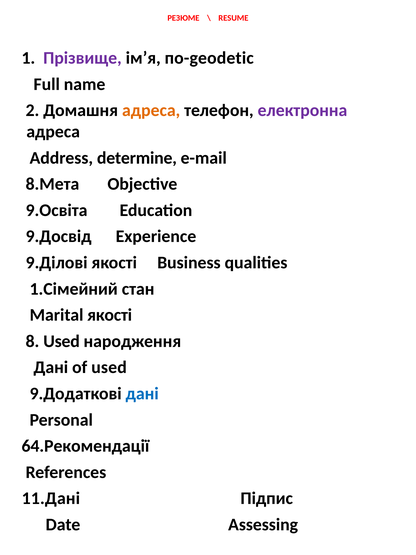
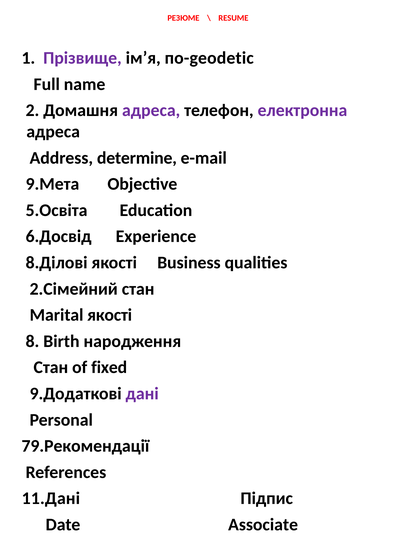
адреса at (151, 110) colour: orange -> purple
8.Мета: 8.Мета -> 9.Мета
9.Освіта: 9.Освіта -> 5.Освіта
9.Досвід: 9.Досвід -> 6.Досвід
9.Ділові: 9.Ділові -> 8.Ділові
1.Сімейний: 1.Сімейний -> 2.Сімейний
8 Used: Used -> Birth
Дані at (51, 367): Дані -> Стан
of used: used -> fixed
дані at (142, 393) colour: blue -> purple
64.Рекомендації: 64.Рекомендації -> 79.Рекомендації
Assessing: Assessing -> Associate
